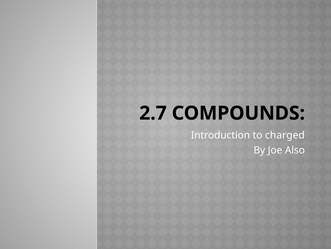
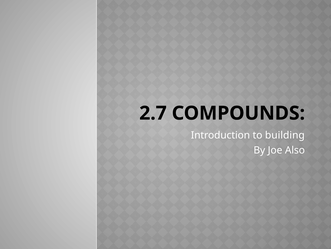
charged: charged -> building
